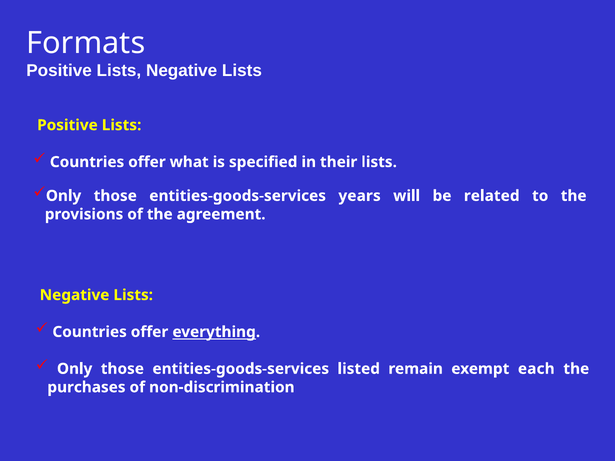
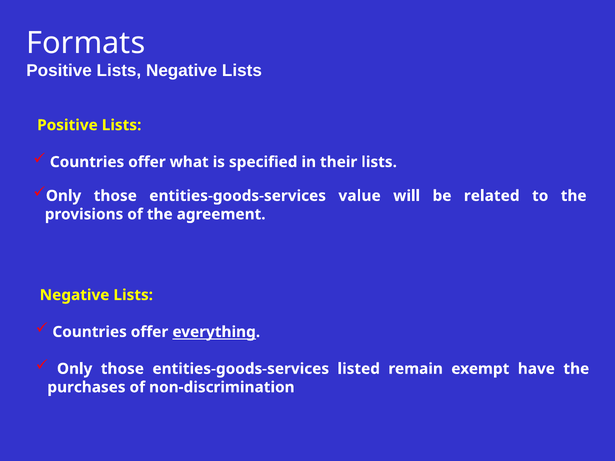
years: years -> value
each: each -> have
